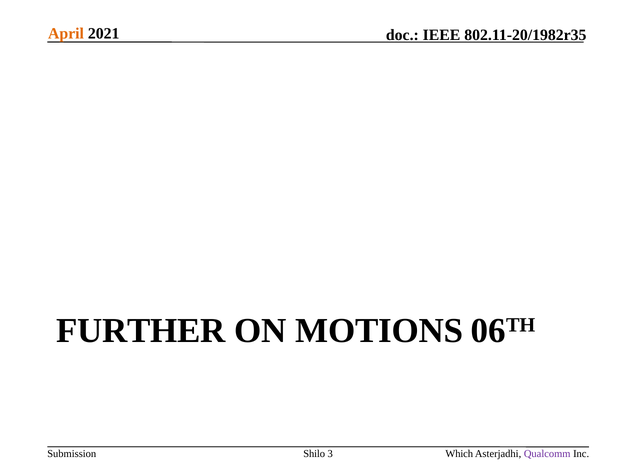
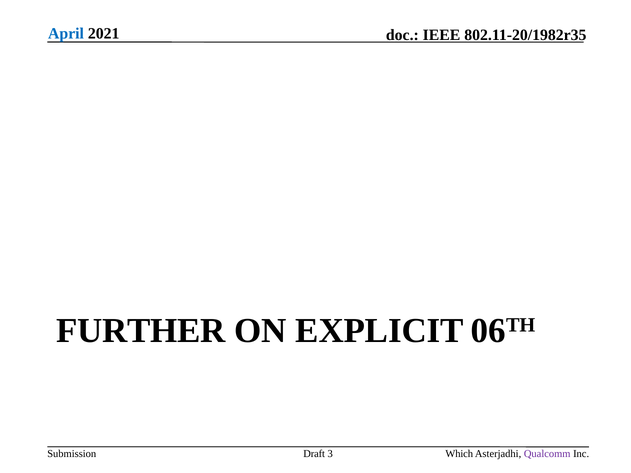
April colour: orange -> blue
MOTIONS: MOTIONS -> EXPLICIT
Shilo: Shilo -> Draft
